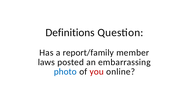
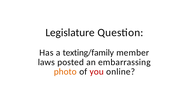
Definitions: Definitions -> Legislature
report/family: report/family -> texting/family
photo colour: blue -> orange
